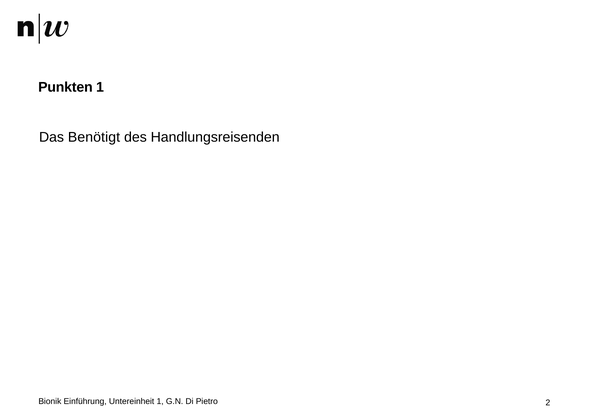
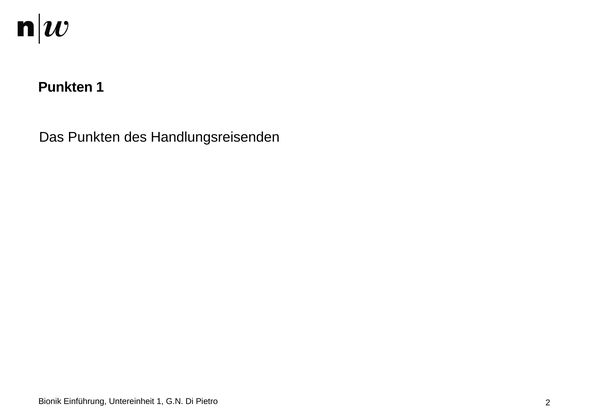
Das Benötigt: Benötigt -> Punkten
